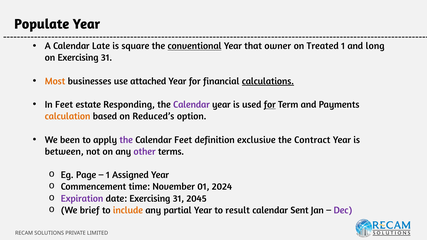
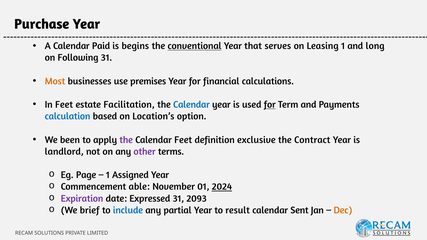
Populate: Populate -> Purchase
Late: Late -> Paid
square: square -> begins
owner: owner -> serves
Treated: Treated -> Leasing
on Exercising: Exercising -> Following
attached: attached -> premises
calculations underline: present -> none
Responding: Responding -> Facilitation
Calendar at (191, 105) colour: purple -> blue
calculation colour: orange -> blue
Reduced’s: Reduced’s -> Location’s
between: between -> landlord
time: time -> able
2024 underline: none -> present
date Exercising: Exercising -> Expressed
2045: 2045 -> 2093
include colour: orange -> blue
Dec colour: purple -> orange
